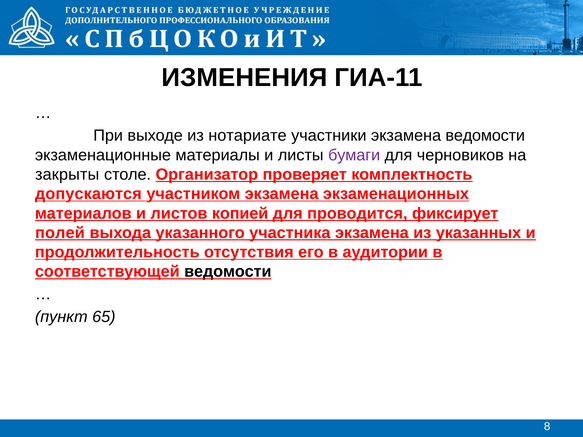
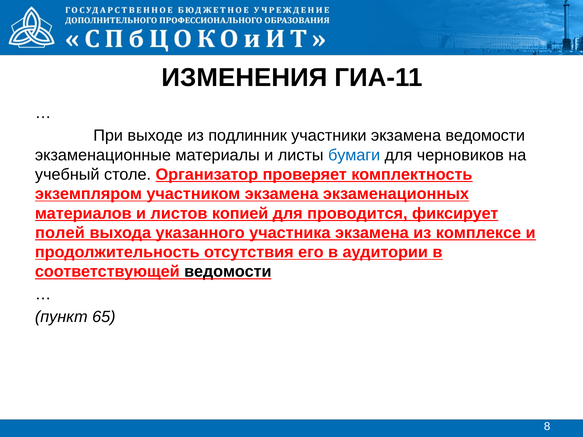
нотариате: нотариате -> подлинник
бумаги colour: purple -> blue
закрыты: закрыты -> учебный
допускаются: допускаются -> экземпляром
указанных: указанных -> комплексе
